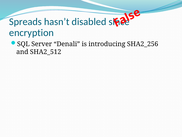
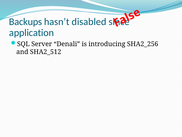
Spreads: Spreads -> Backups
encryption: encryption -> application
